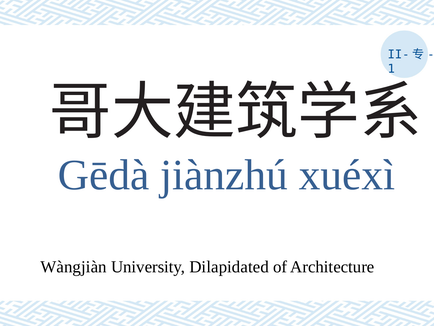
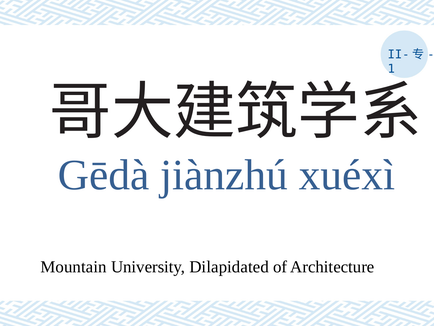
Wàngjiàn: Wàngjiàn -> Mountain
